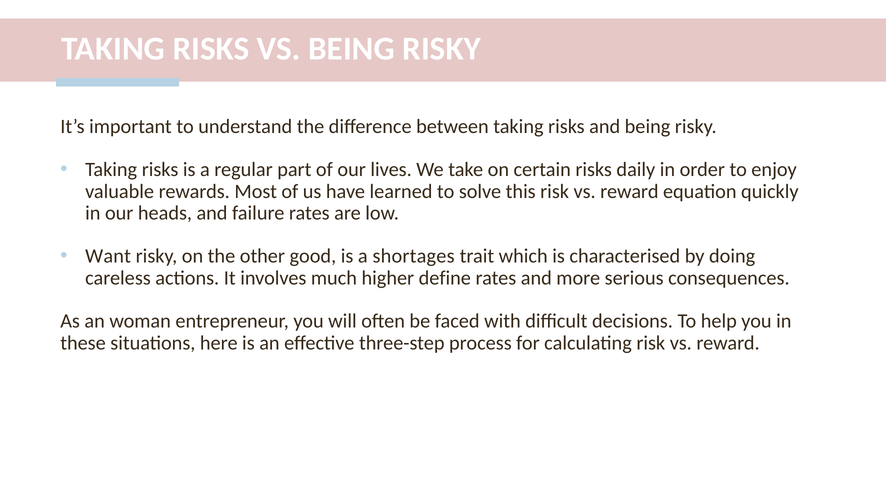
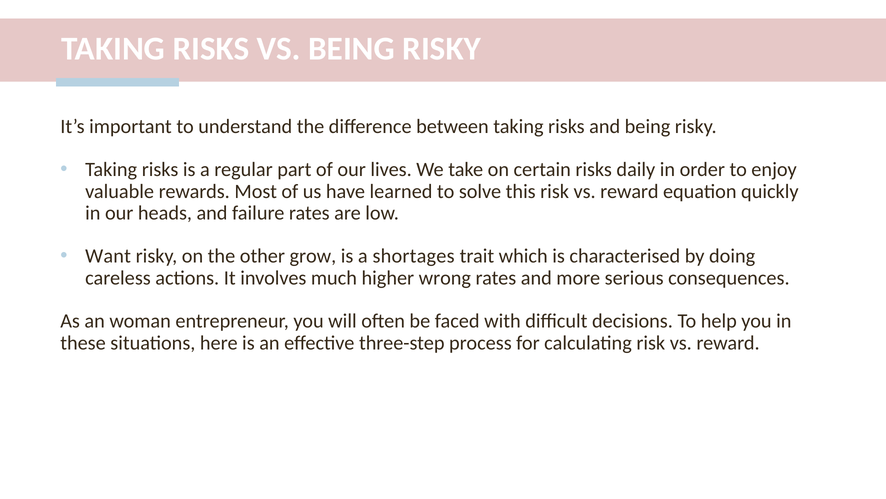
good: good -> grow
define: define -> wrong
